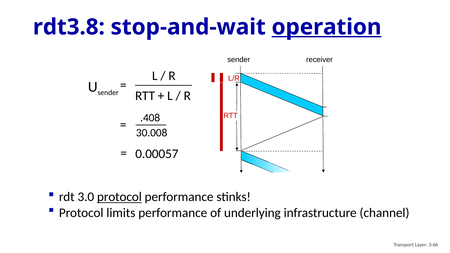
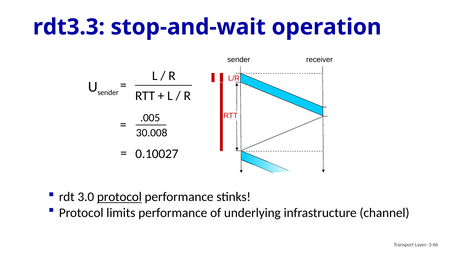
rdt3.8: rdt3.8 -> rdt3.3
operation underline: present -> none
.408: .408 -> .005
0.00057: 0.00057 -> 0.10027
